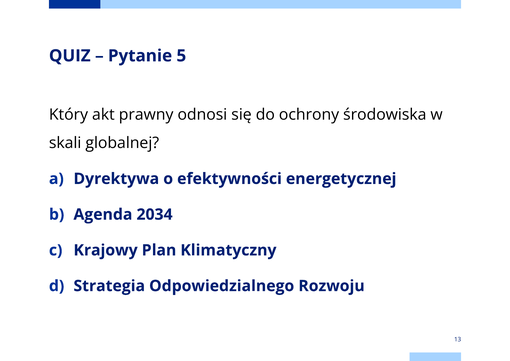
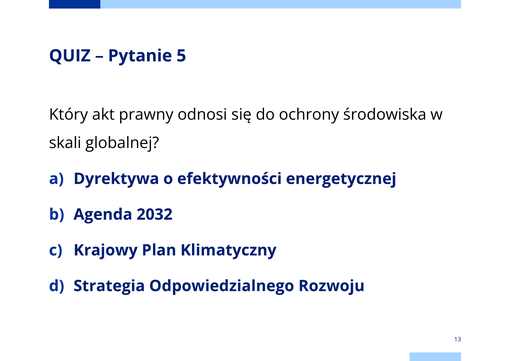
2034: 2034 -> 2032
